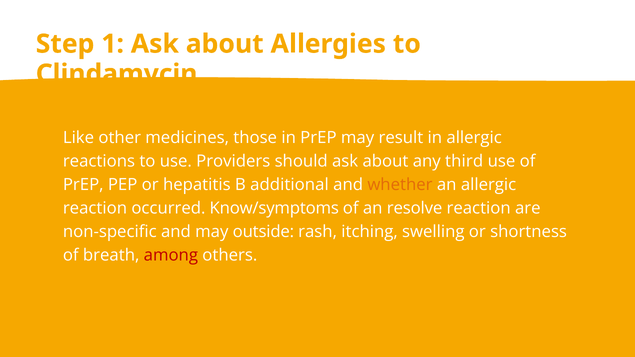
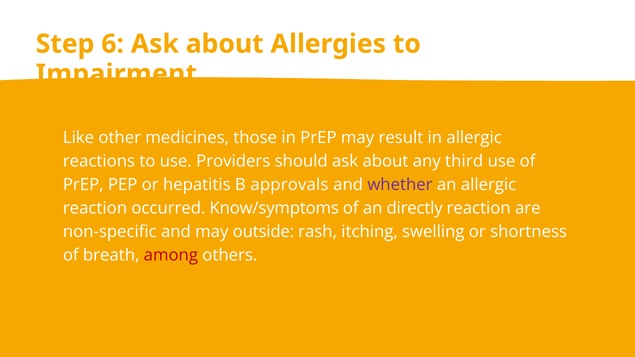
1: 1 -> 6
Clindamycin: Clindamycin -> Impairment
additional: additional -> approvals
whether colour: orange -> purple
resolve: resolve -> directly
